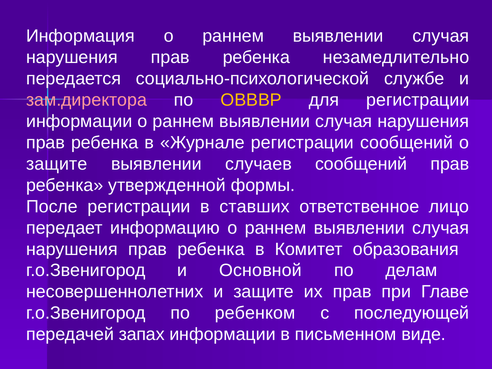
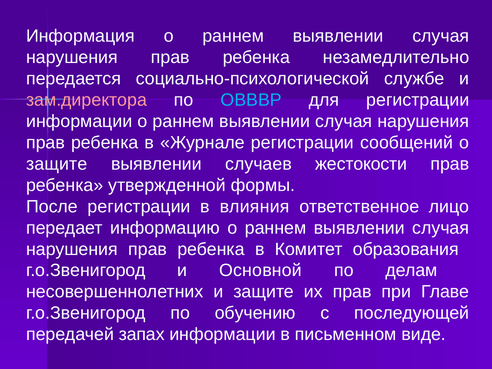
ОВВВР colour: yellow -> light blue
случаев сообщений: сообщений -> жестокости
ставших: ставших -> влияния
ребенком: ребенком -> обучению
